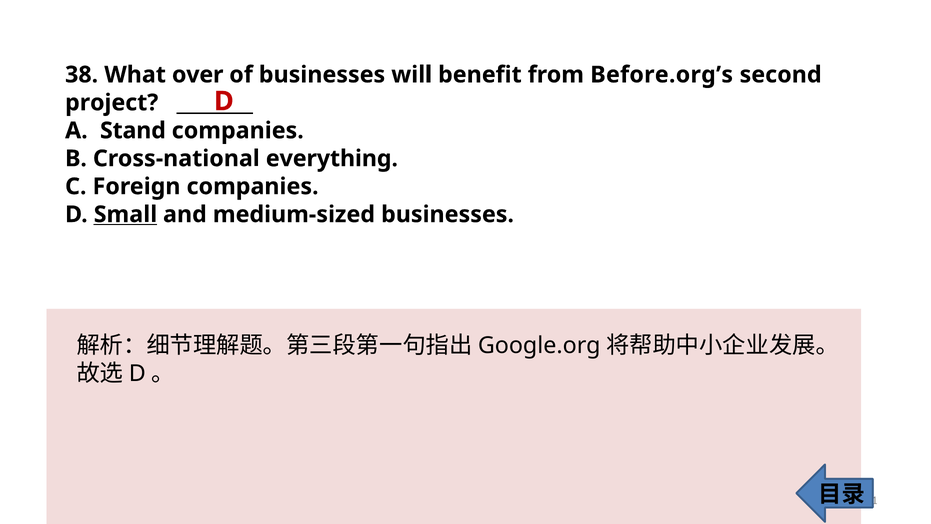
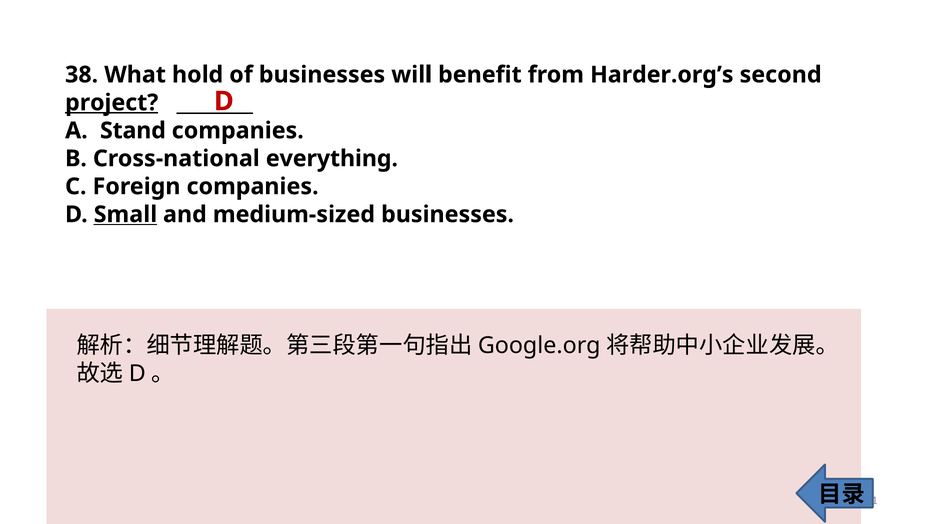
over: over -> hold
Before.org’s: Before.org’s -> Harder.org’s
project underline: none -> present
